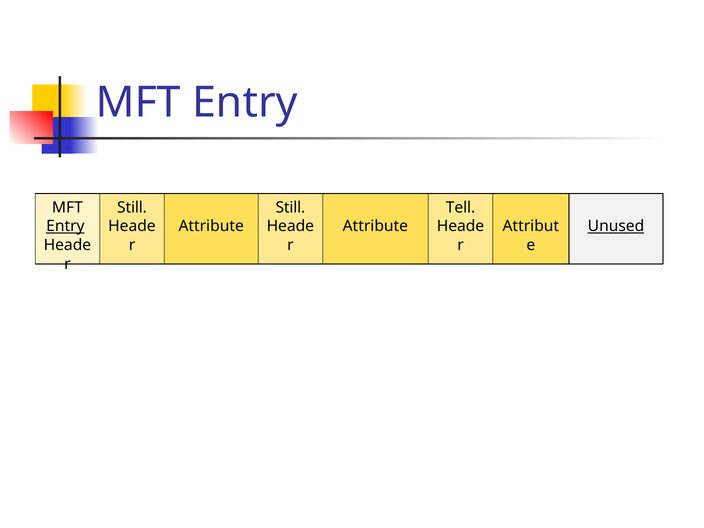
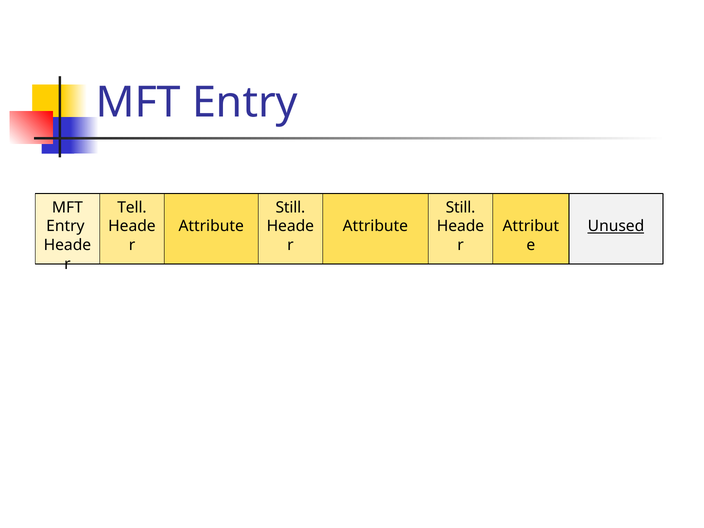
Still at (132, 208): Still -> Tell
Tell at (461, 208): Tell -> Still
Entry at (65, 226) underline: present -> none
